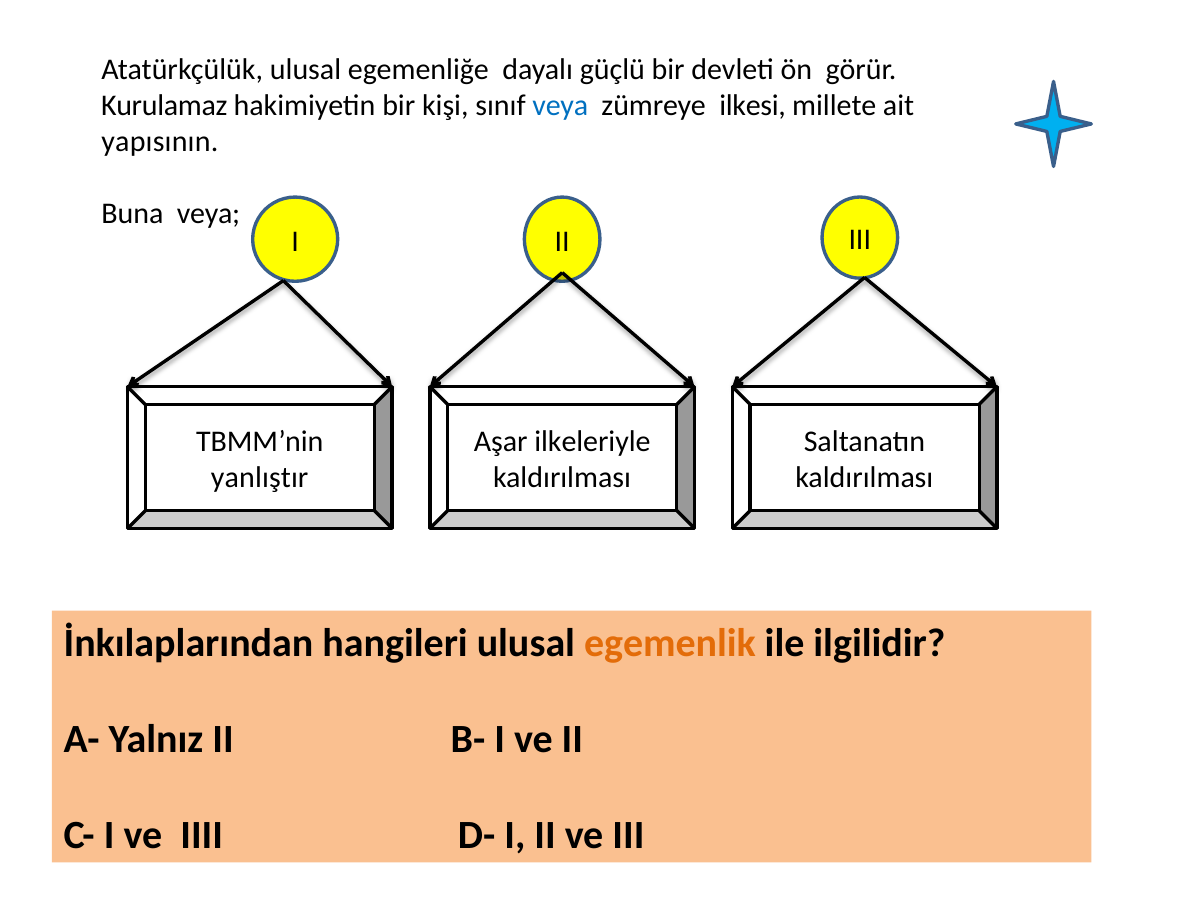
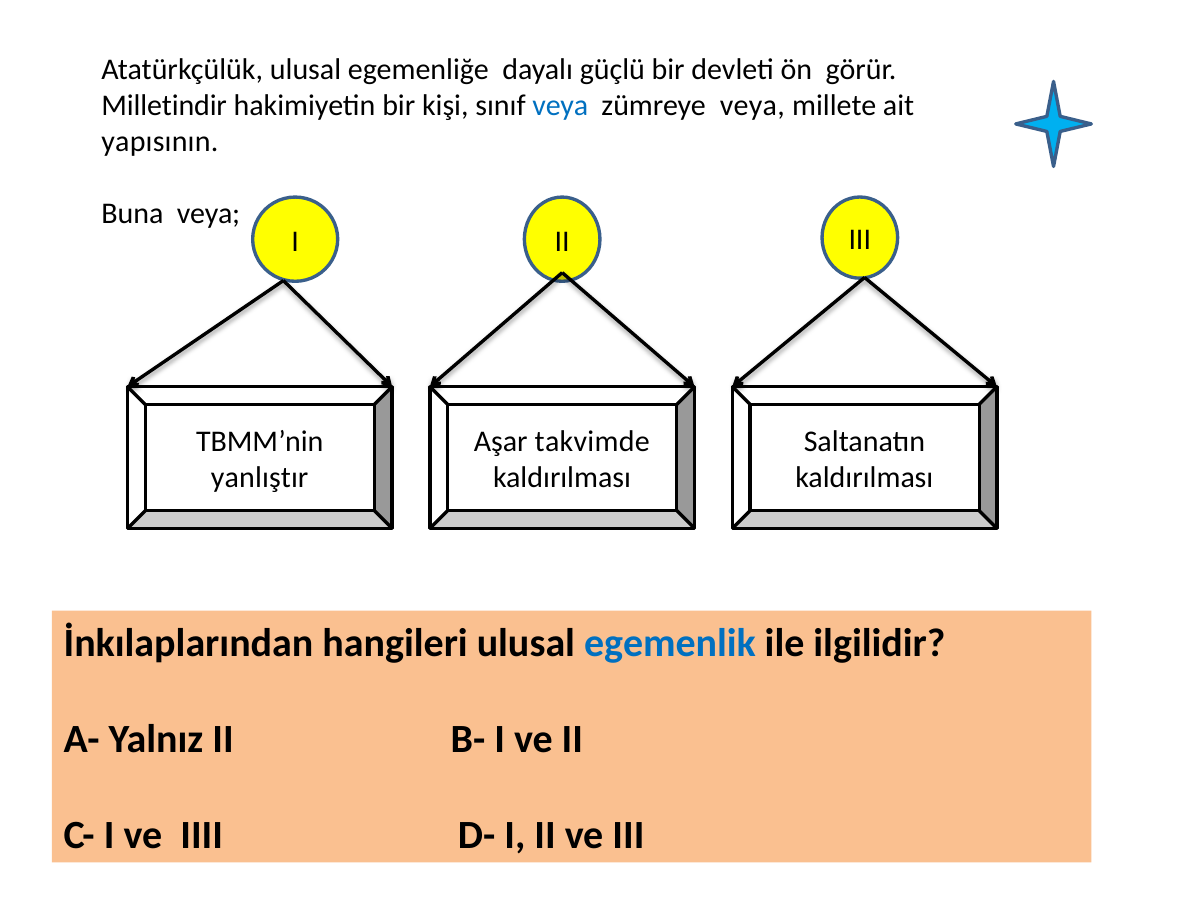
Kurulamaz: Kurulamaz -> Milletindir
zümreye ilkesi: ilkesi -> veya
ilkeleriyle: ilkeleriyle -> takvimde
egemenlik colour: orange -> blue
